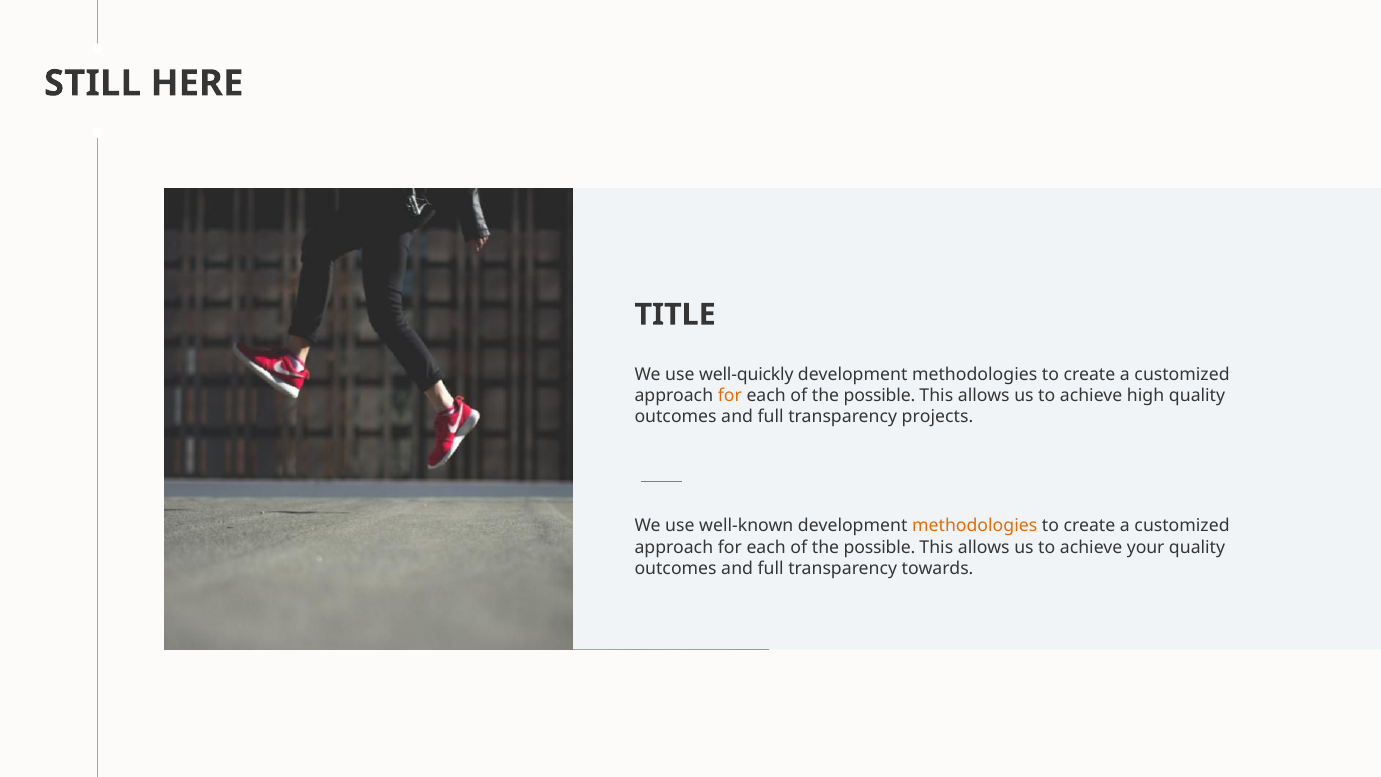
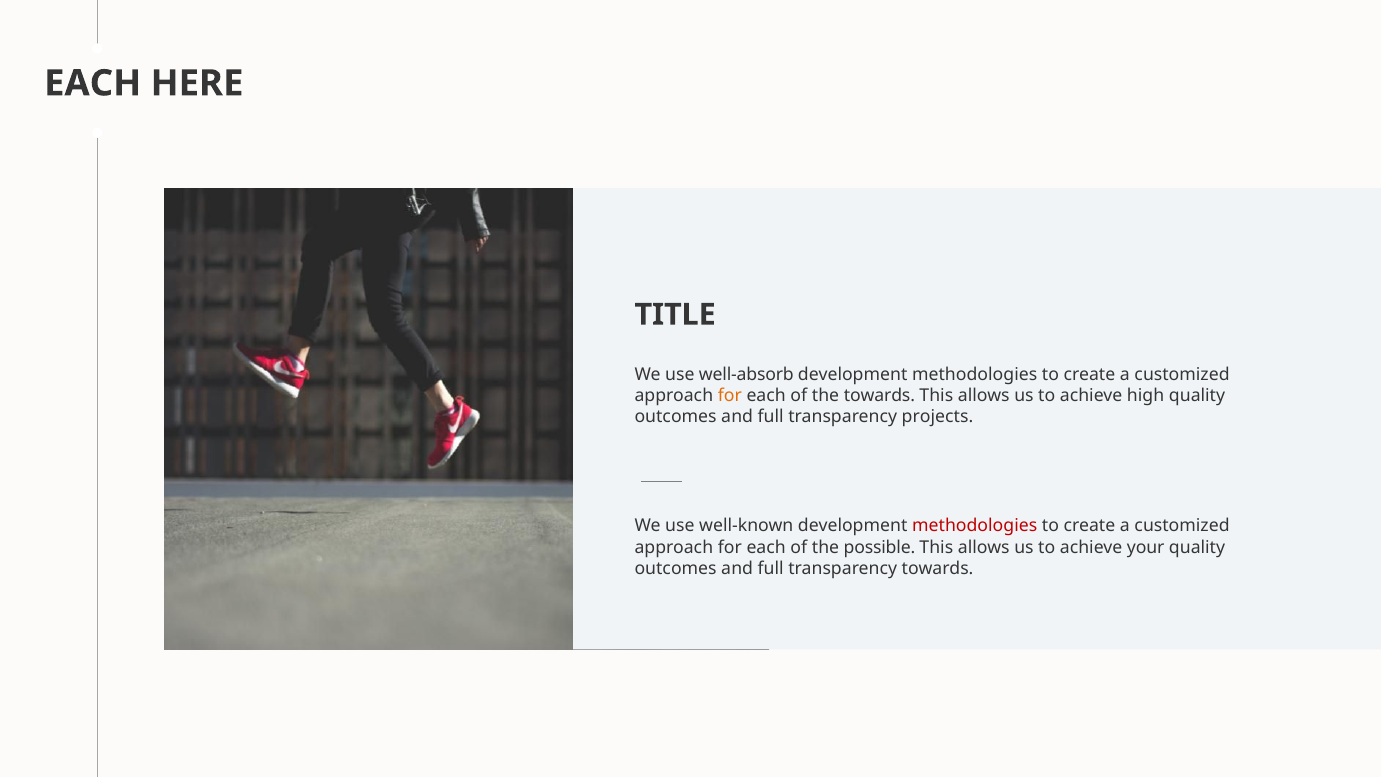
STILL at (92, 83): STILL -> EACH
well-quickly: well-quickly -> well-absorb
possible at (879, 396): possible -> towards
methodologies at (975, 526) colour: orange -> red
